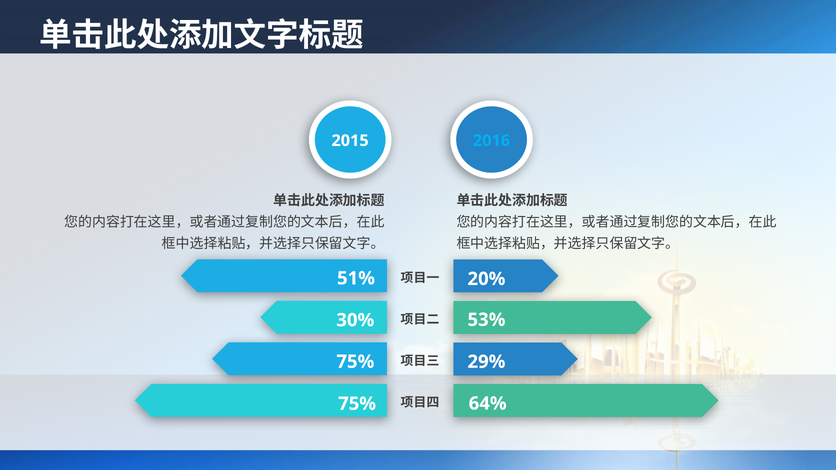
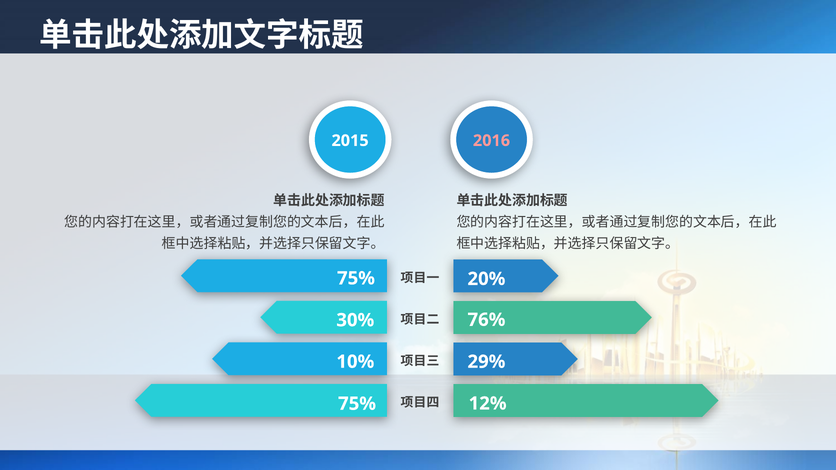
2016 colour: light blue -> pink
51% at (356, 278): 51% -> 75%
53%: 53% -> 76%
75% at (355, 362): 75% -> 10%
64%: 64% -> 12%
